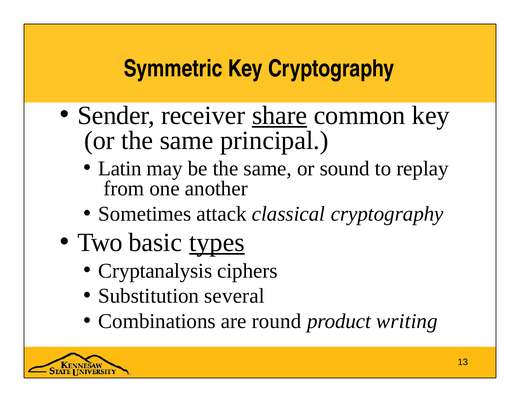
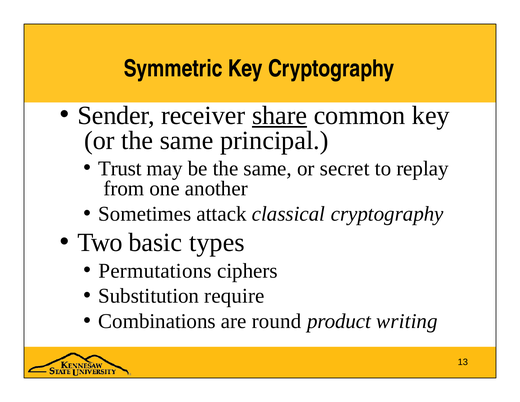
Latin: Latin -> Trust
sound: sound -> secret
types underline: present -> none
Cryptanalysis: Cryptanalysis -> Permutations
several: several -> require
